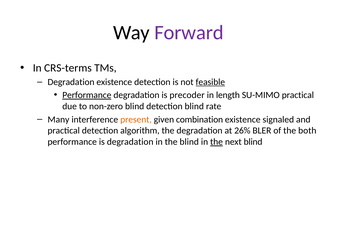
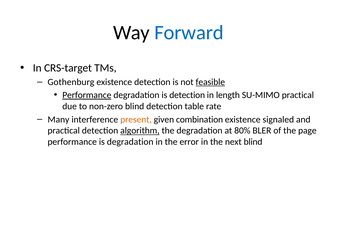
Forward colour: purple -> blue
CRS-terms: CRS-terms -> CRS-target
Degradation at (71, 82): Degradation -> Gothenburg
is precoder: precoder -> detection
detection blind: blind -> table
algorithm underline: none -> present
26%: 26% -> 80%
both: both -> page
the blind: blind -> error
the at (217, 142) underline: present -> none
